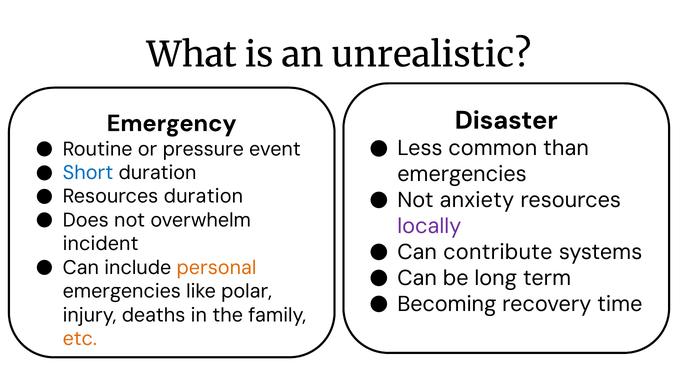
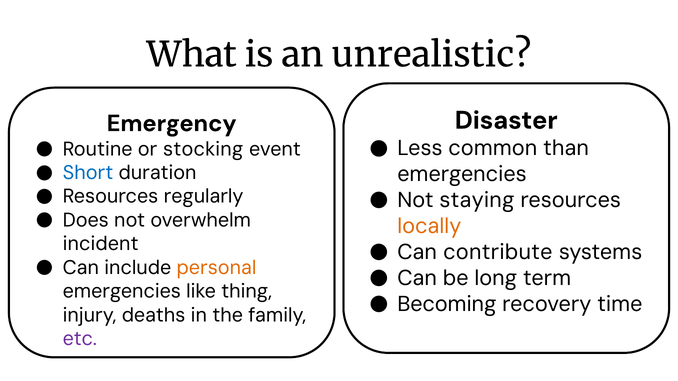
pressure: pressure -> stocking
Resources duration: duration -> regularly
anxiety: anxiety -> staying
locally colour: purple -> orange
polar: polar -> thing
etc colour: orange -> purple
